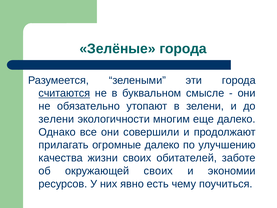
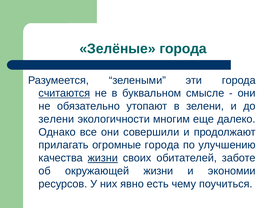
огромные далеко: далеко -> города
жизни at (103, 158) underline: none -> present
окружающей своих: своих -> жизни
